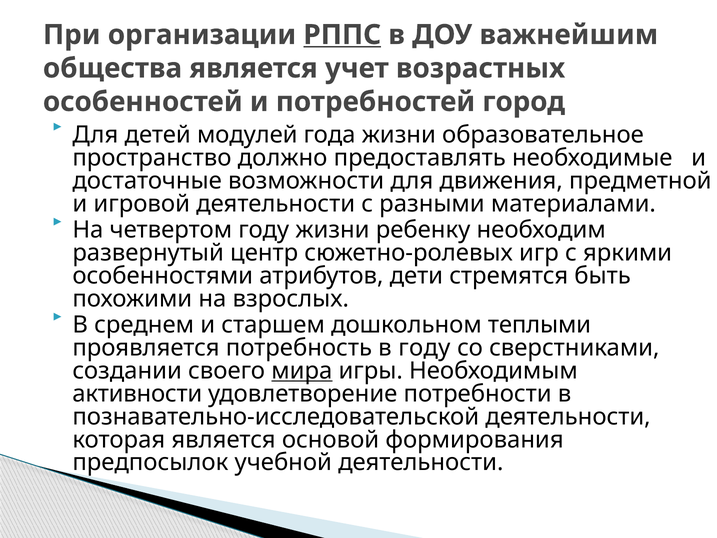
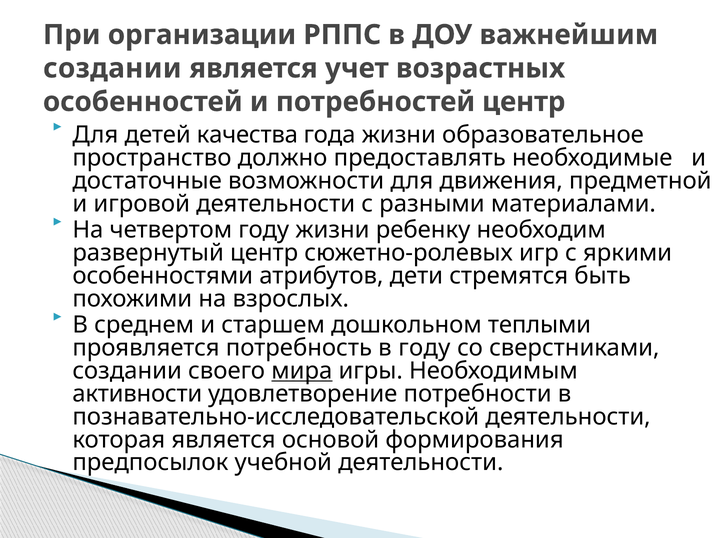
РППС underline: present -> none
общества at (113, 68): общества -> создании
потребностей город: город -> центр
модулей: модулей -> качества
